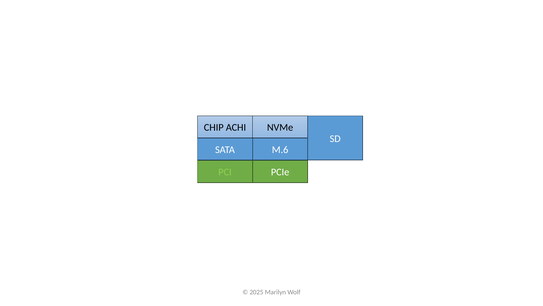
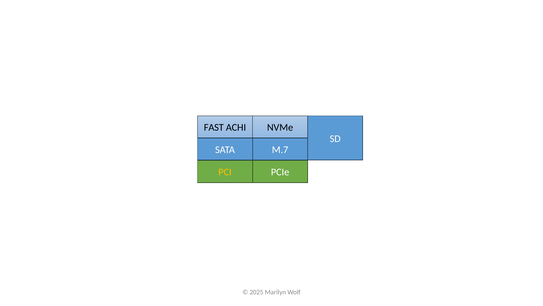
CHIP: CHIP -> FAST
M.6: M.6 -> M.7
PCI colour: light green -> yellow
